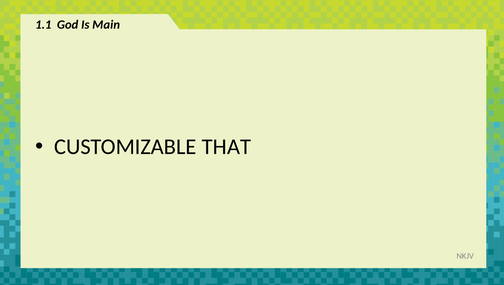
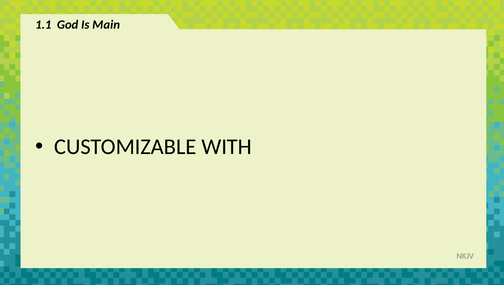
THAT: THAT -> WITH
